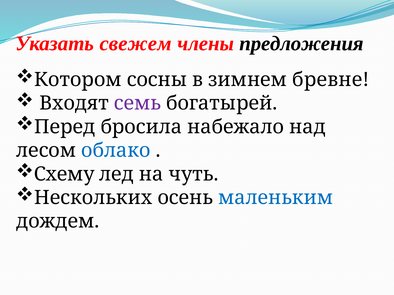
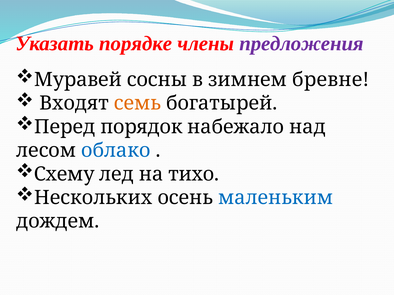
свежем: свежем -> порядке
предложения colour: black -> purple
Котором: Котором -> Муравей
семь colour: purple -> orange
бросила: бросила -> порядок
чуть: чуть -> тихо
